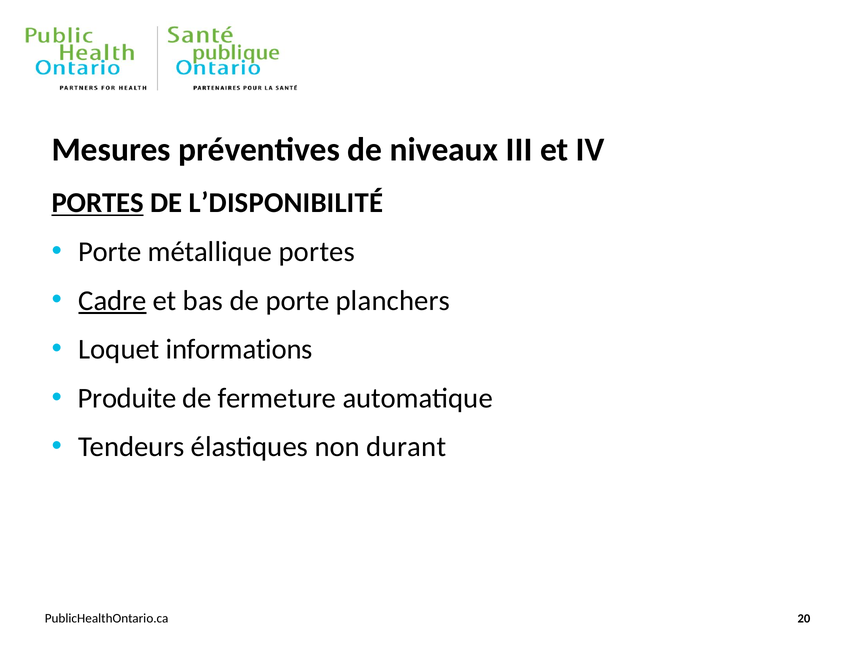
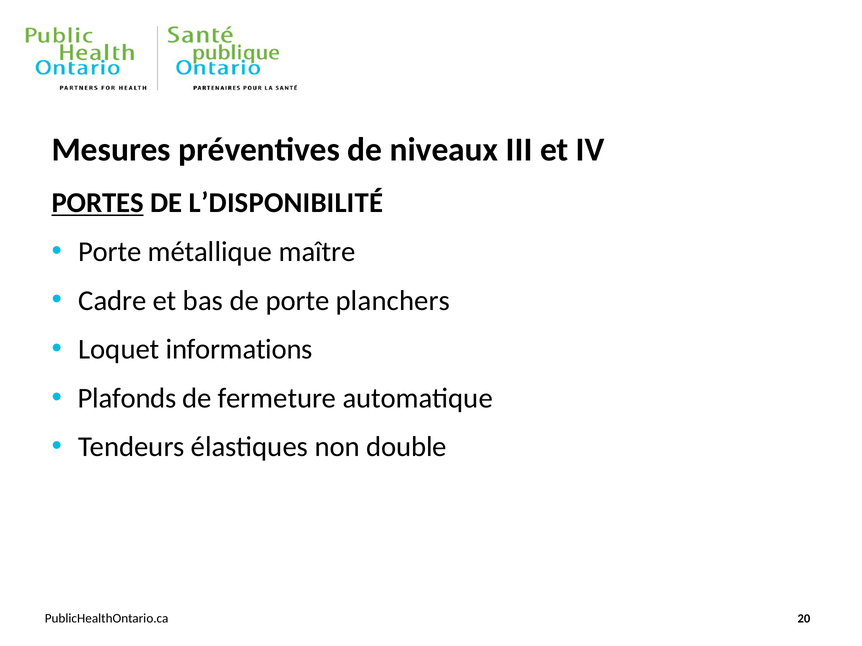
métallique portes: portes -> maître
Cadre underline: present -> none
Produite: Produite -> Plafonds
durant: durant -> double
